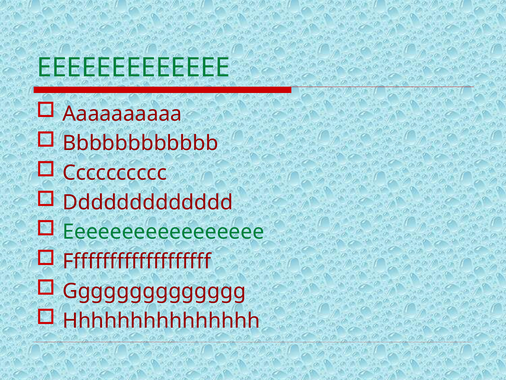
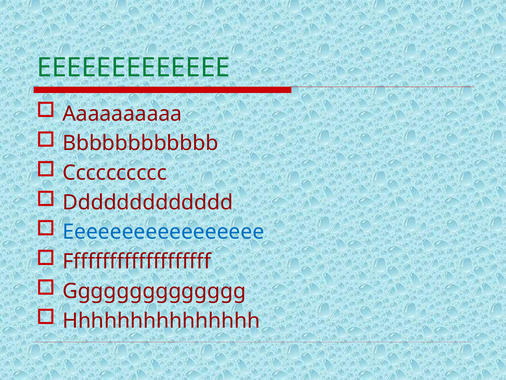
Eeeeeeeeeeeeeeeee colour: green -> blue
